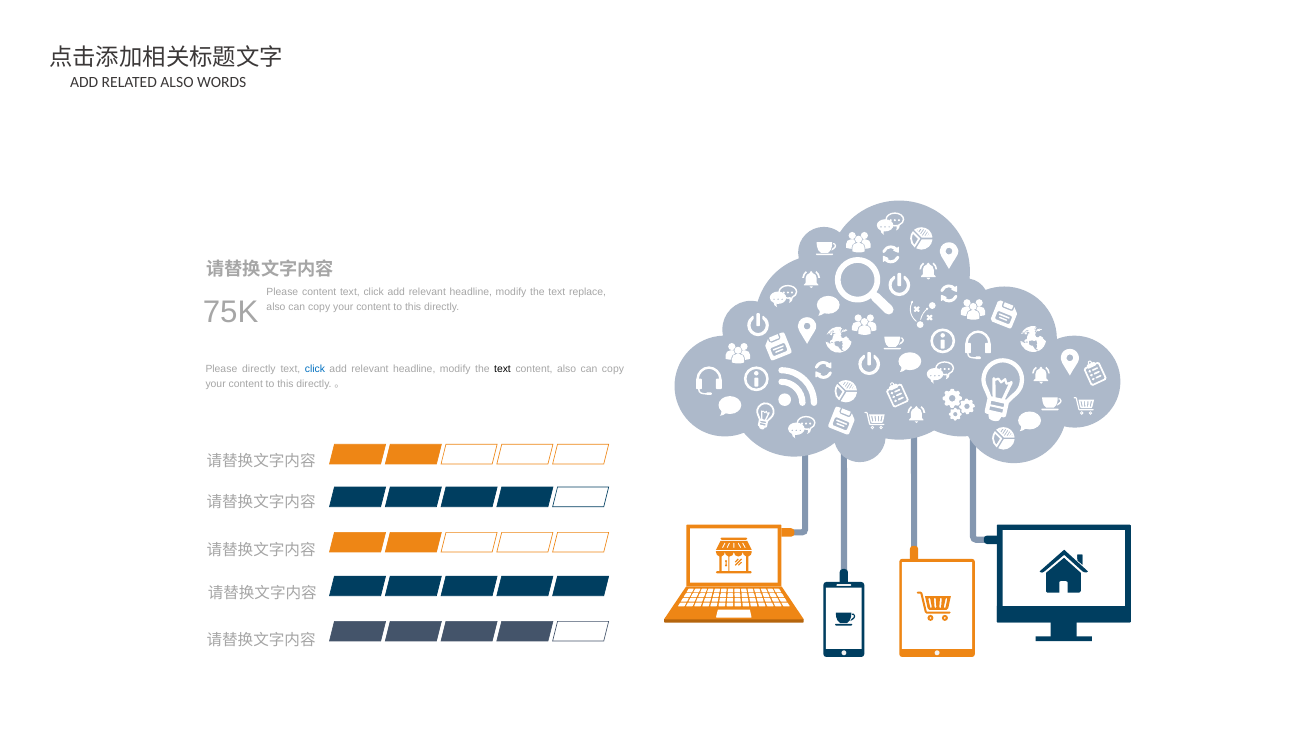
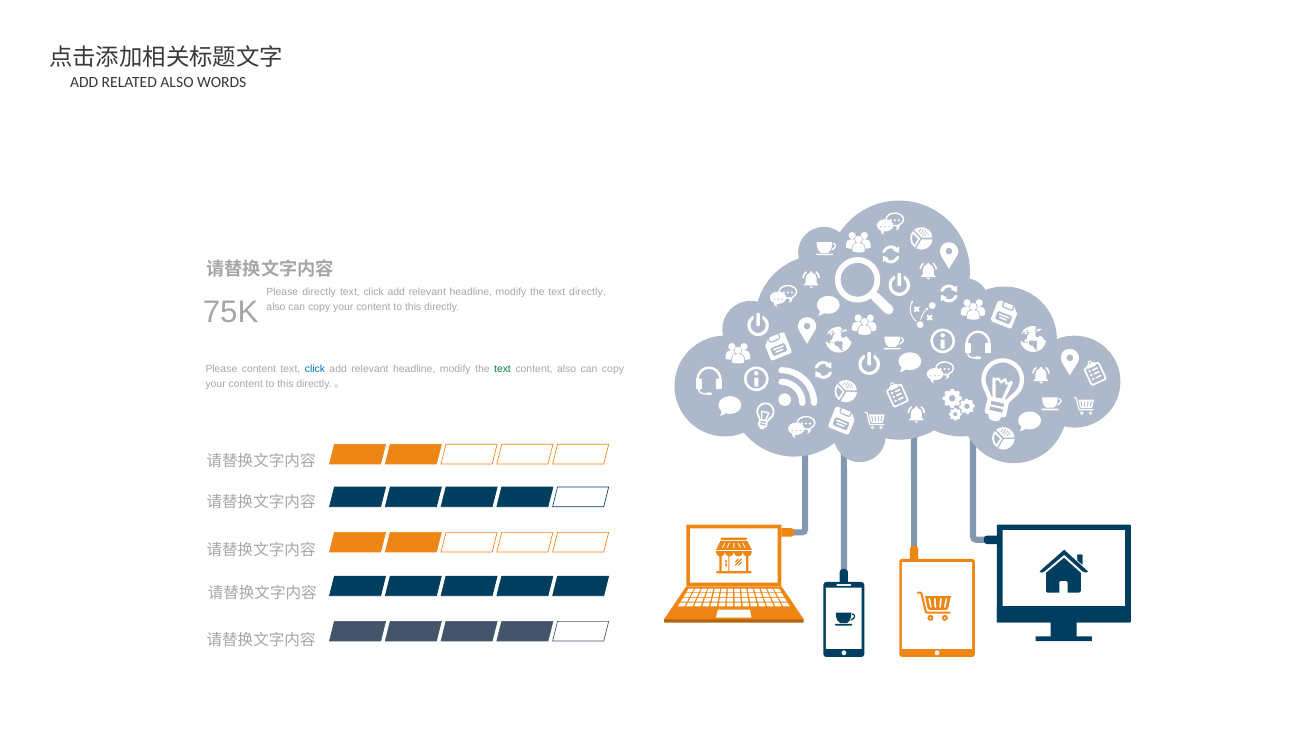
Please content: content -> directly
text replace: replace -> directly
Please directly: directly -> content
text at (502, 369) colour: black -> green
